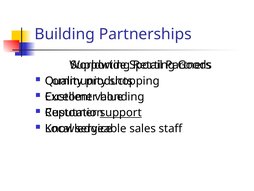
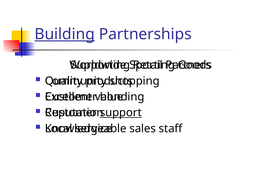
Building underline: none -> present
